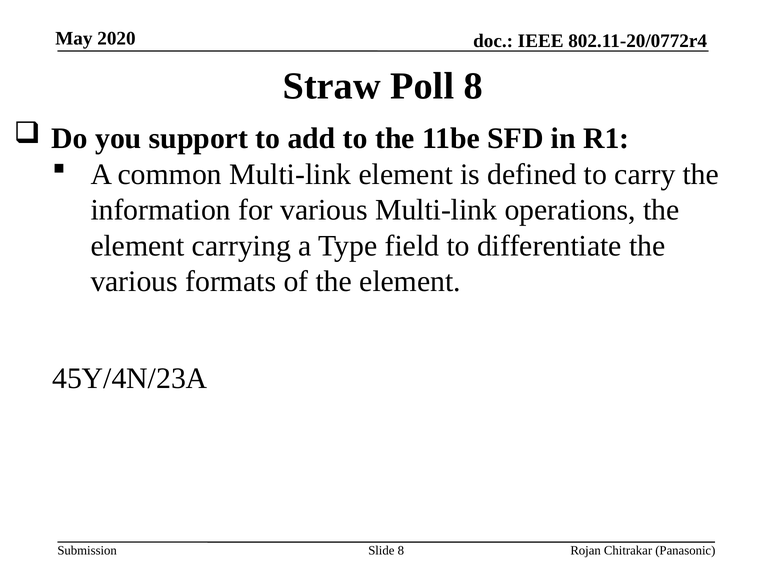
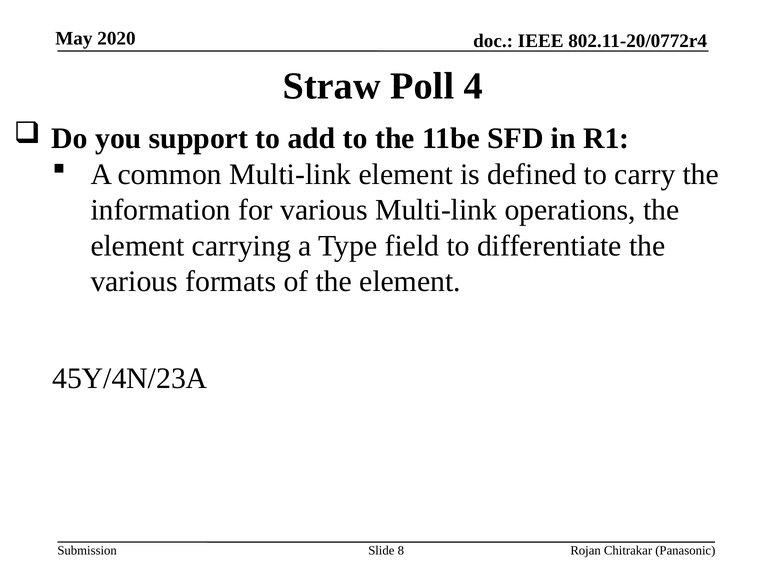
Poll 8: 8 -> 4
